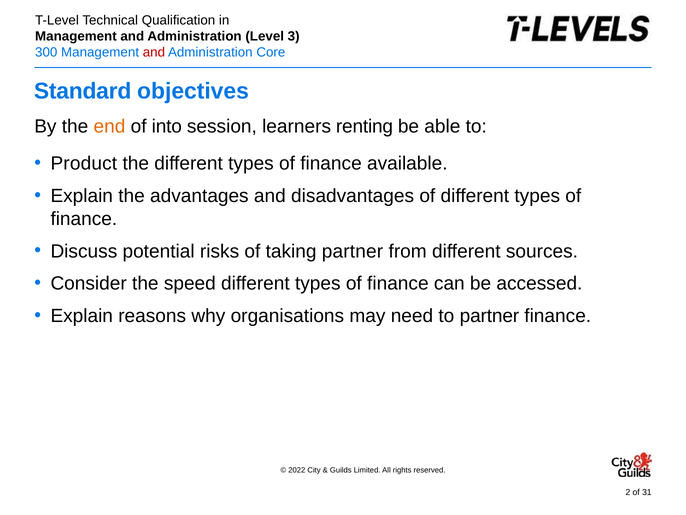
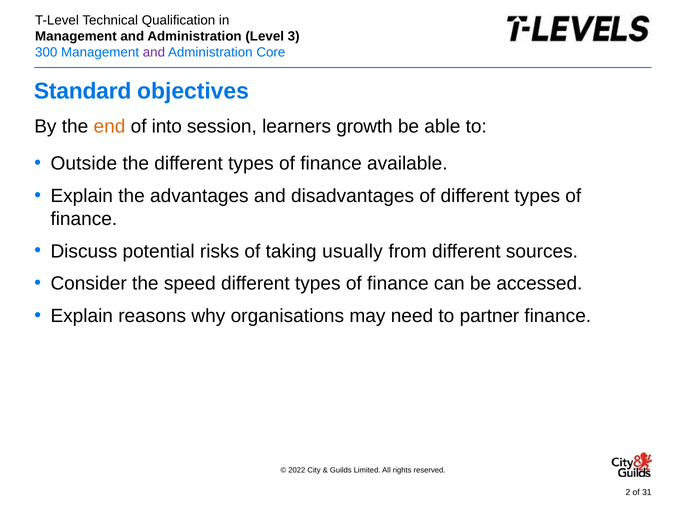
and at (154, 52) colour: red -> purple
renting: renting -> growth
Product: Product -> Outside
taking partner: partner -> usually
